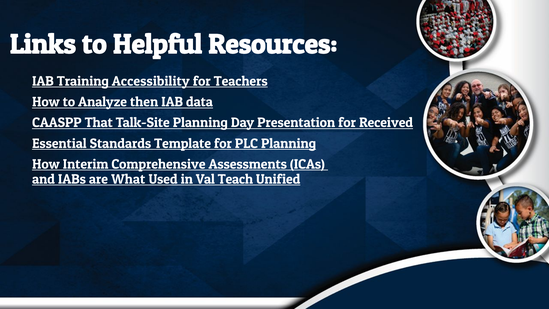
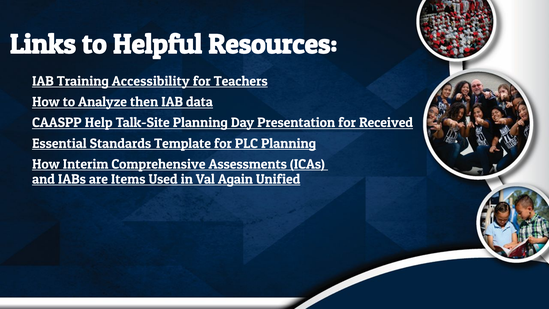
That: That -> Help
What: What -> Items
Teach: Teach -> Again
